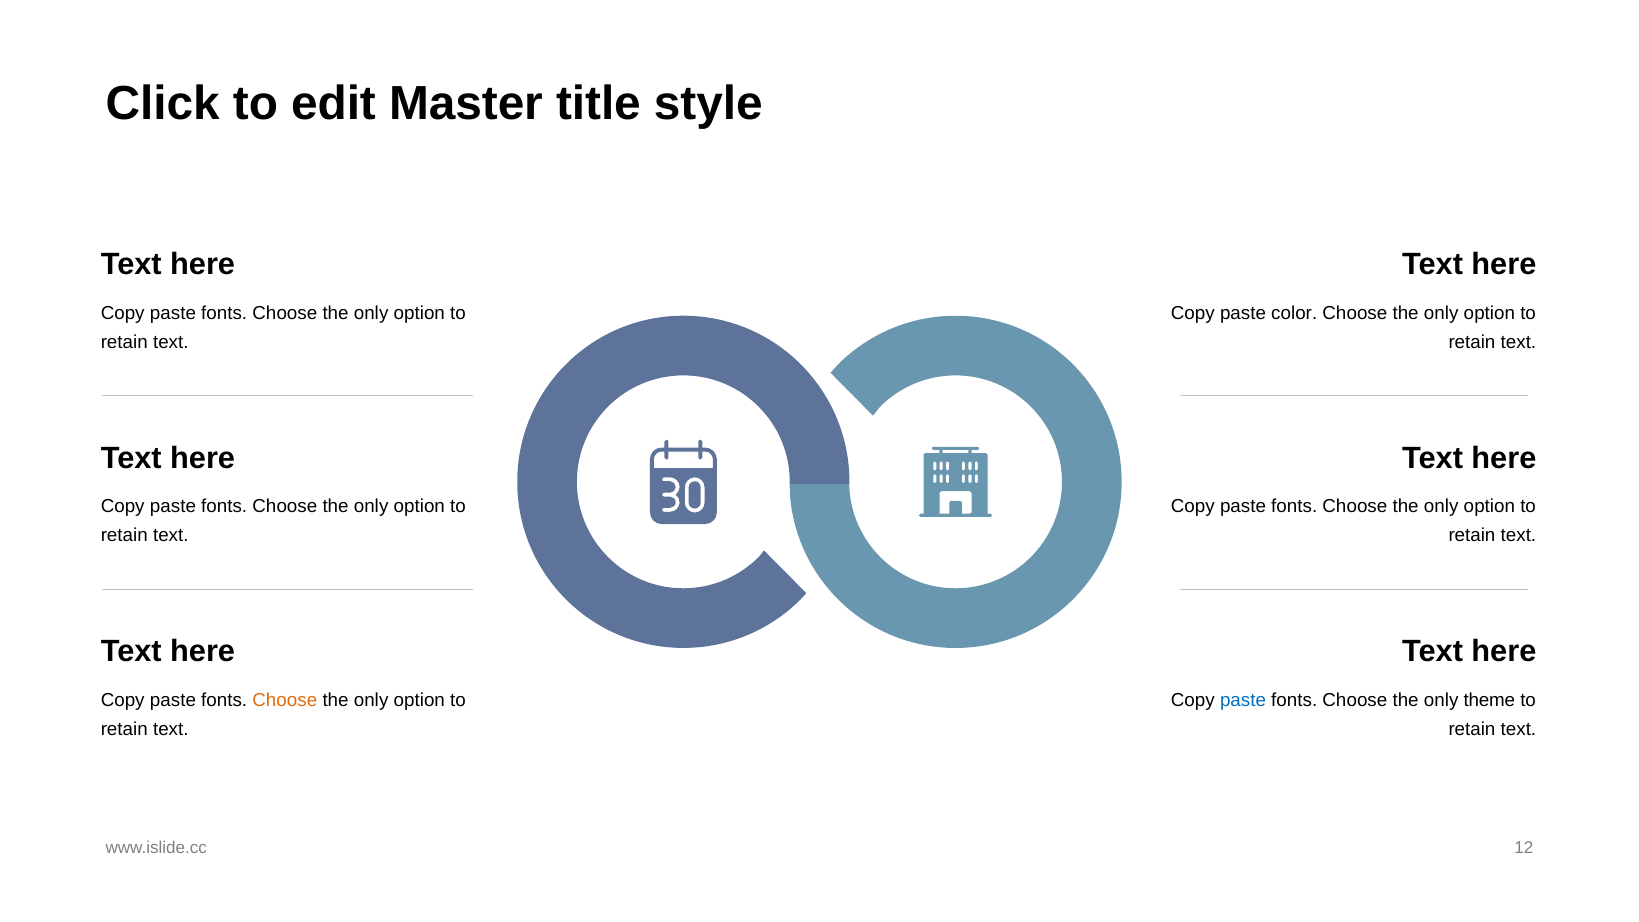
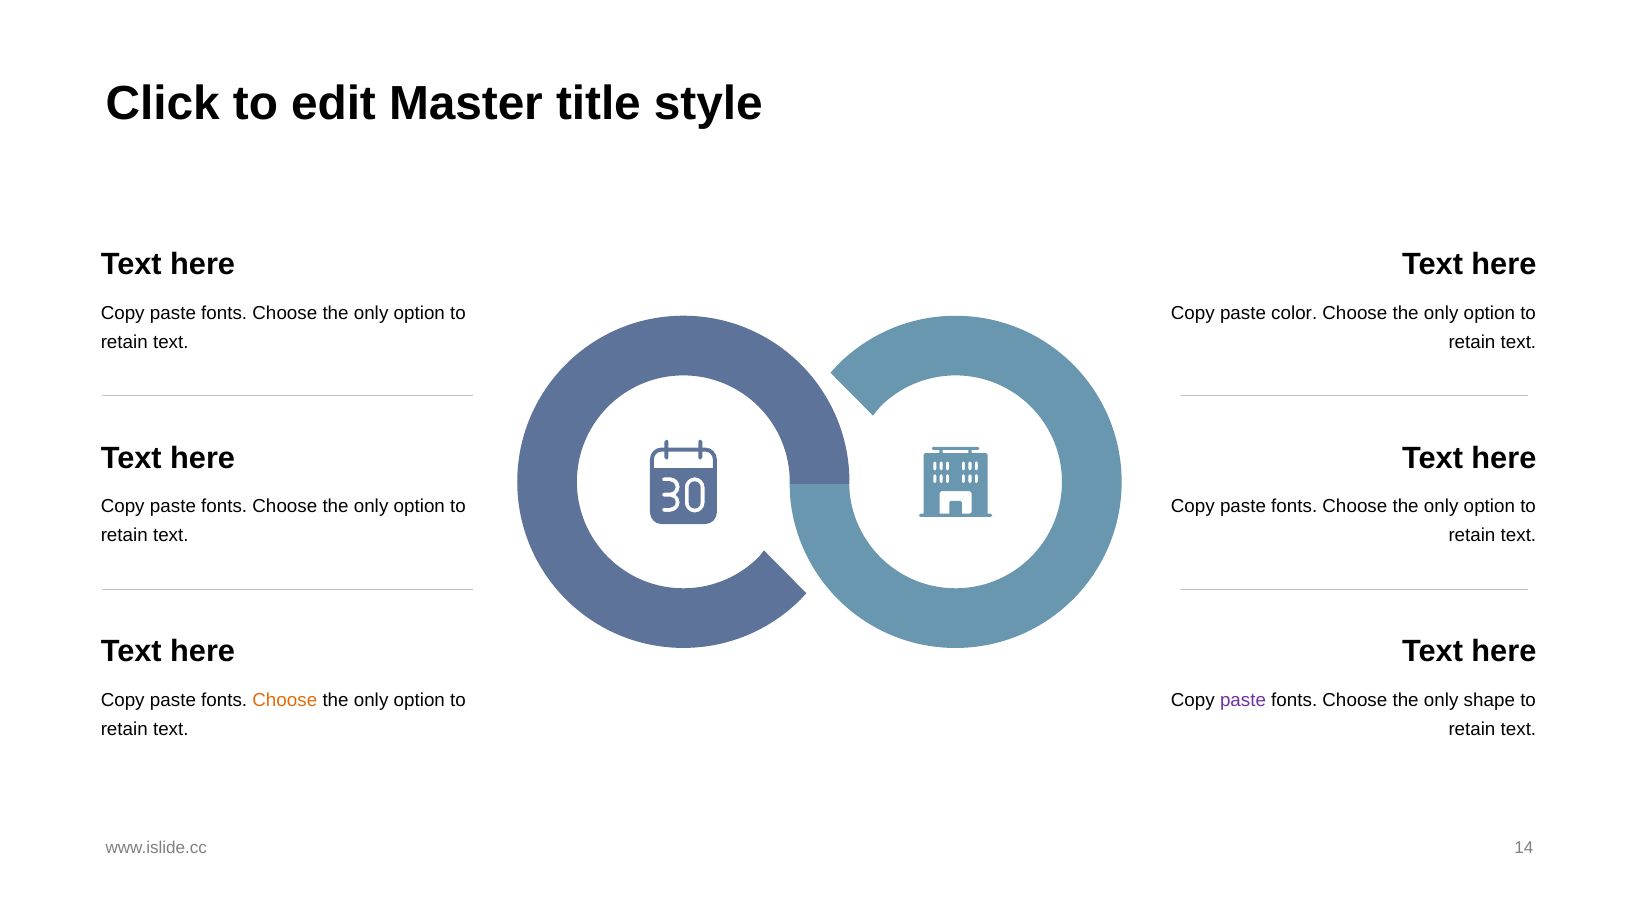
paste at (1243, 700) colour: blue -> purple
theme: theme -> shape
12: 12 -> 14
